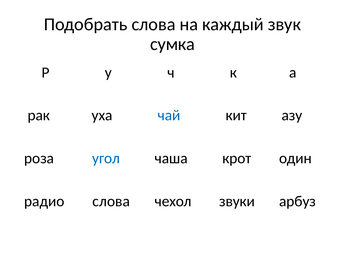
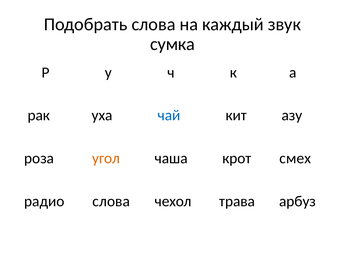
угол colour: blue -> orange
один: один -> смех
звуки: звуки -> трава
